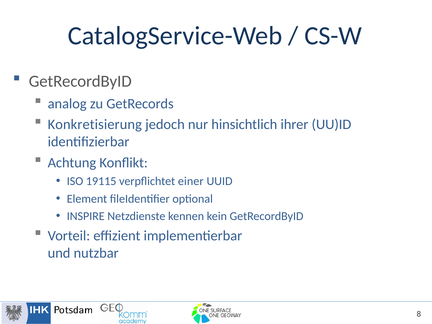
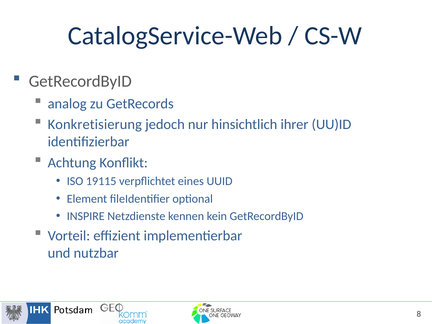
einer: einer -> eines
